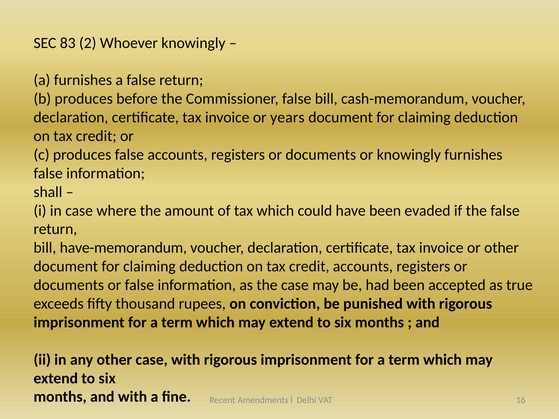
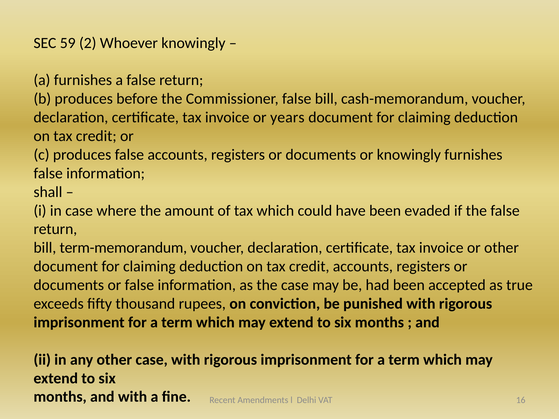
83: 83 -> 59
have-memorandum: have-memorandum -> term-memorandum
